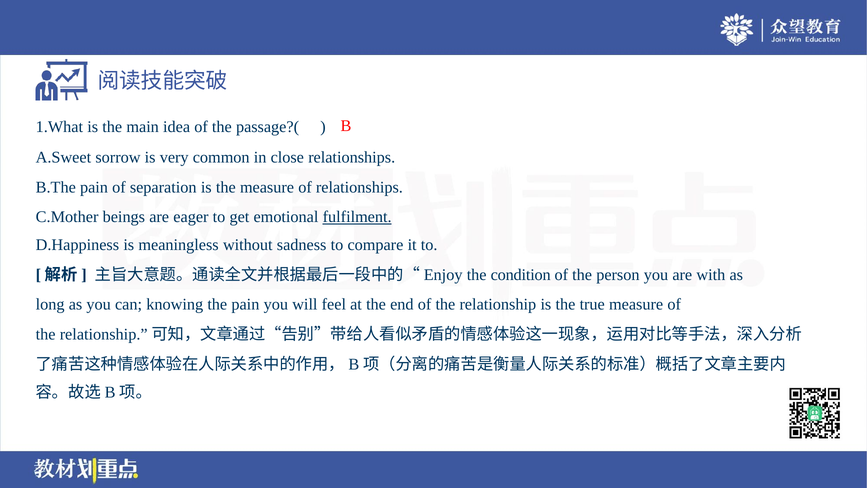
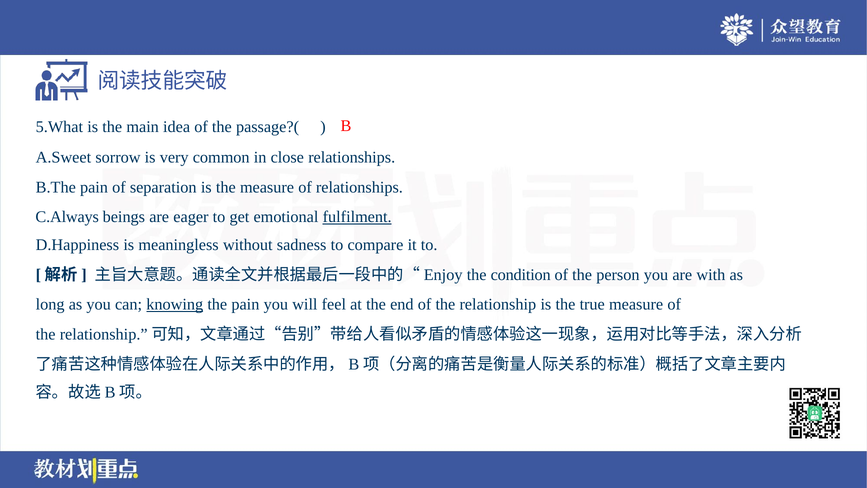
1.What: 1.What -> 5.What
C.Mother: C.Mother -> C.Always
knowing underline: none -> present
